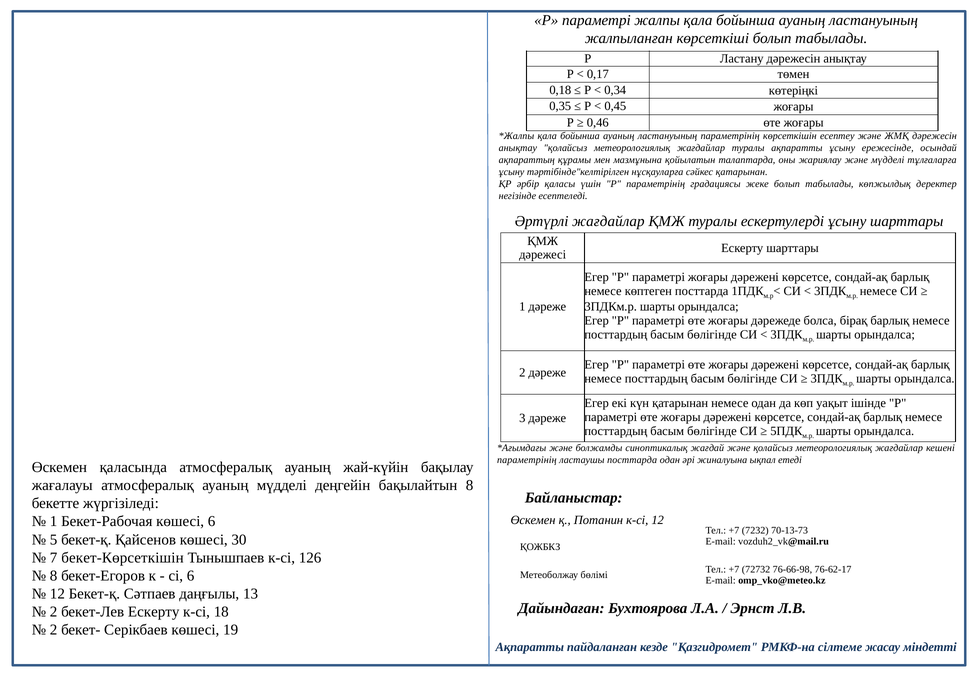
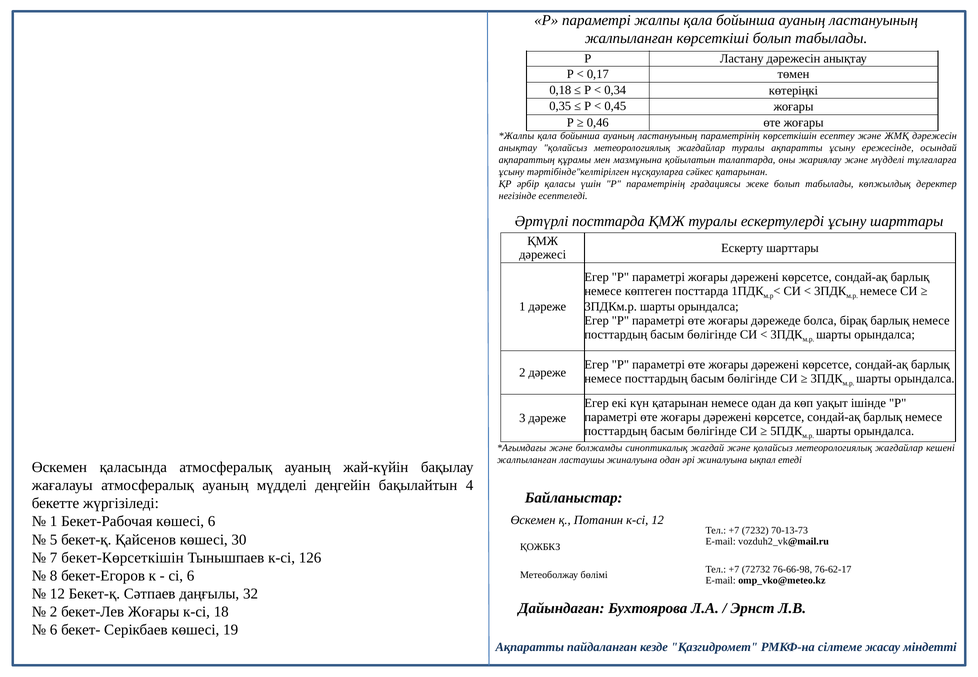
Әртүрлі жағдайлар: жағдайлар -> посттарда
параметрінің at (527, 460): параметрінің -> жалпыланған
ластаушы посттарда: посттарда -> жиналуына
бақылайтын 8: 8 -> 4
13: 13 -> 32
бекет-Лев Ескерту: Ескерту -> Жоғары
2 at (54, 630): 2 -> 6
